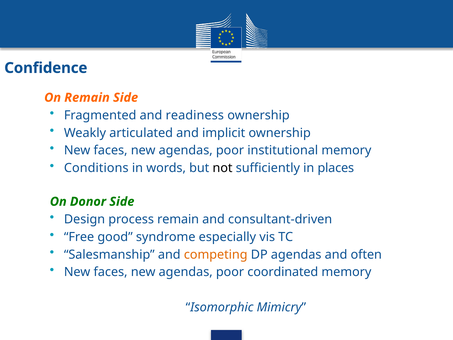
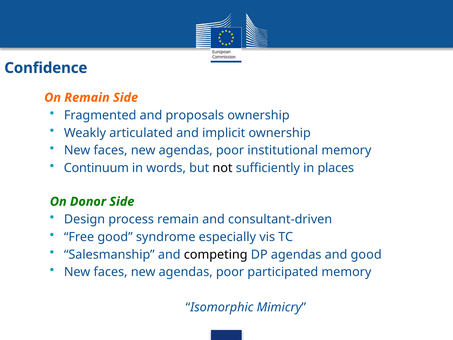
readiness: readiness -> proposals
Conditions: Conditions -> Continuum
competing colour: orange -> black
and often: often -> good
coordinated: coordinated -> participated
